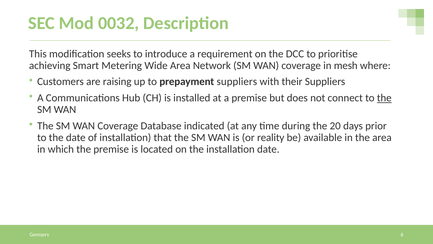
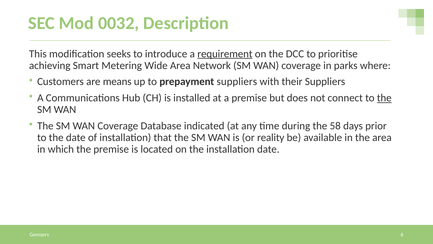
requirement underline: none -> present
mesh: mesh -> parks
raising: raising -> means
20: 20 -> 58
